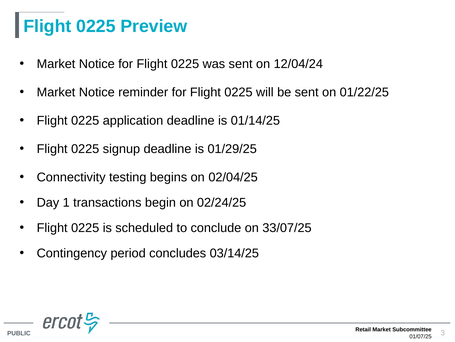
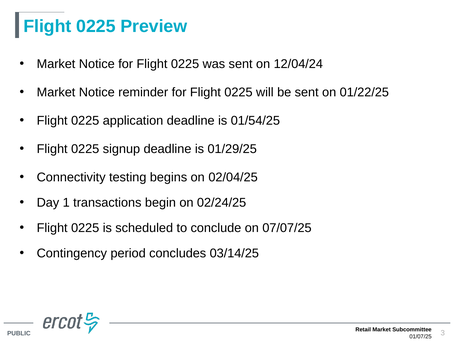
01/14/25: 01/14/25 -> 01/54/25
33/07/25: 33/07/25 -> 07/07/25
